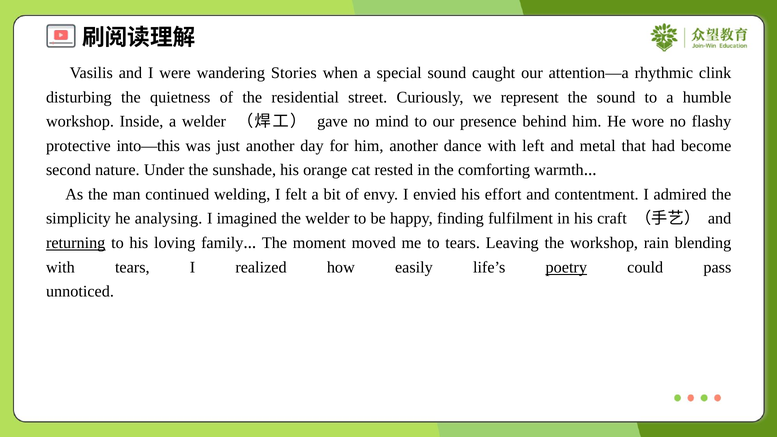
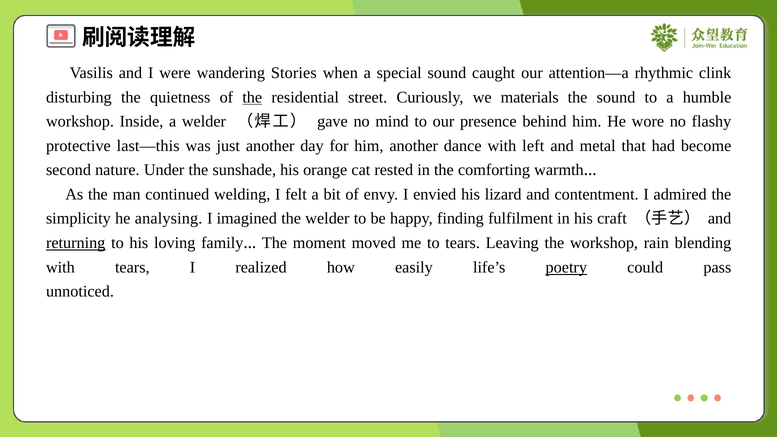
the at (252, 97) underline: none -> present
represent: represent -> materials
into—this: into—this -> last—this
effort: effort -> lizard
